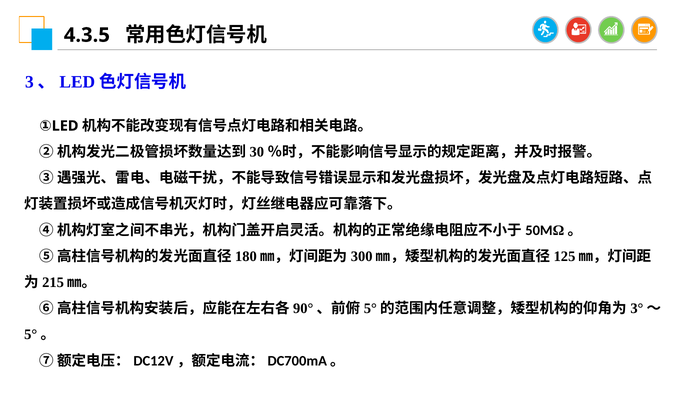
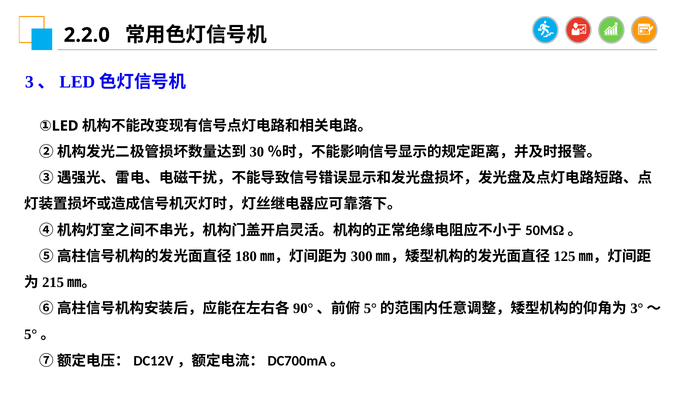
4.3.5: 4.3.5 -> 2.2.0
